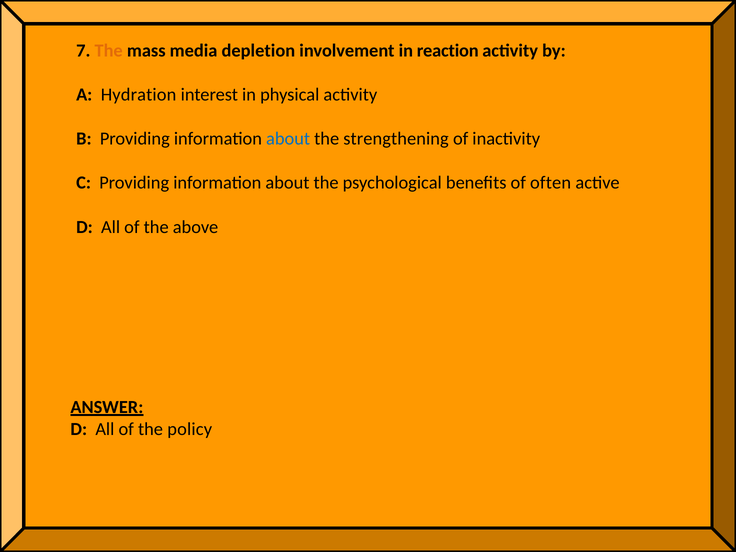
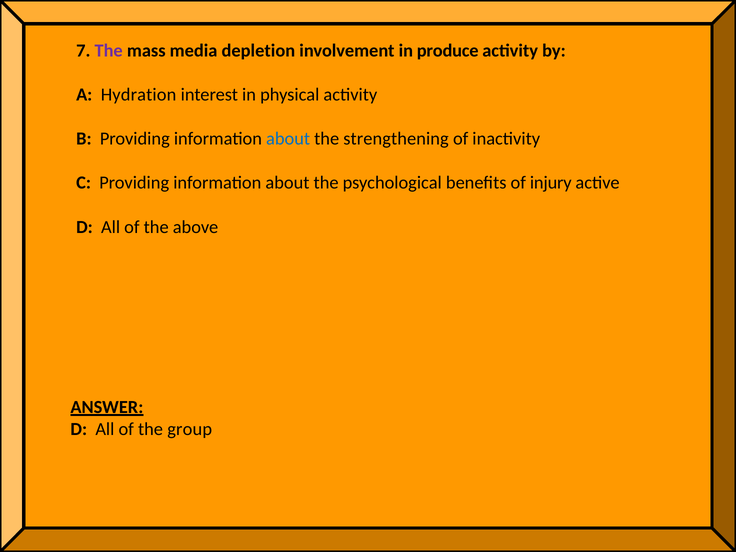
The at (109, 50) colour: orange -> purple
reaction: reaction -> produce
often: often -> injury
policy: policy -> group
